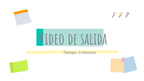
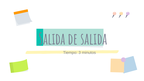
Video at (52, 39): Video -> Salida
